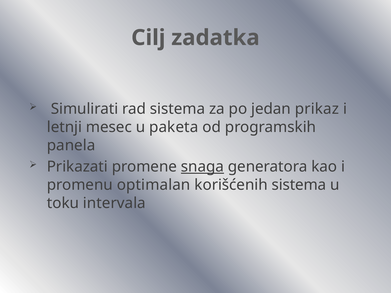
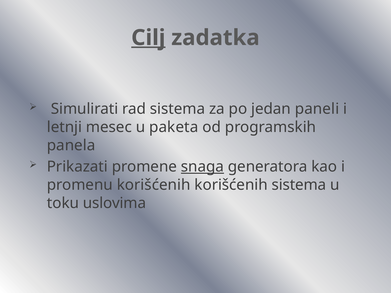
Cilj underline: none -> present
prikaz: prikaz -> paneli
promenu optimalan: optimalan -> korišćenih
intervala: intervala -> uslovima
